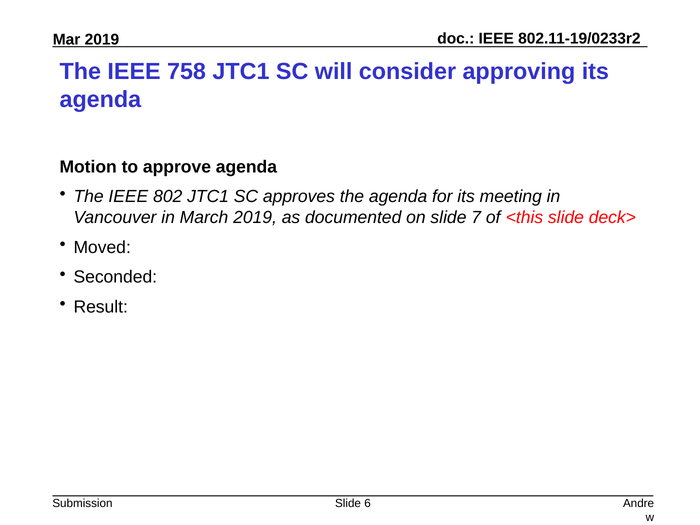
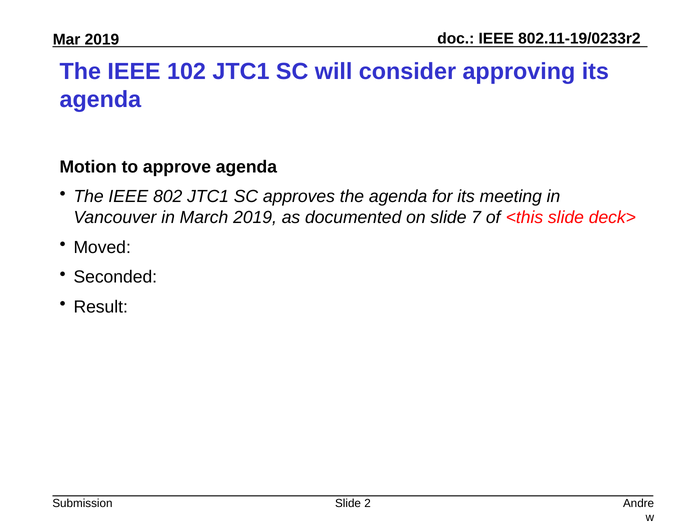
758: 758 -> 102
6: 6 -> 2
